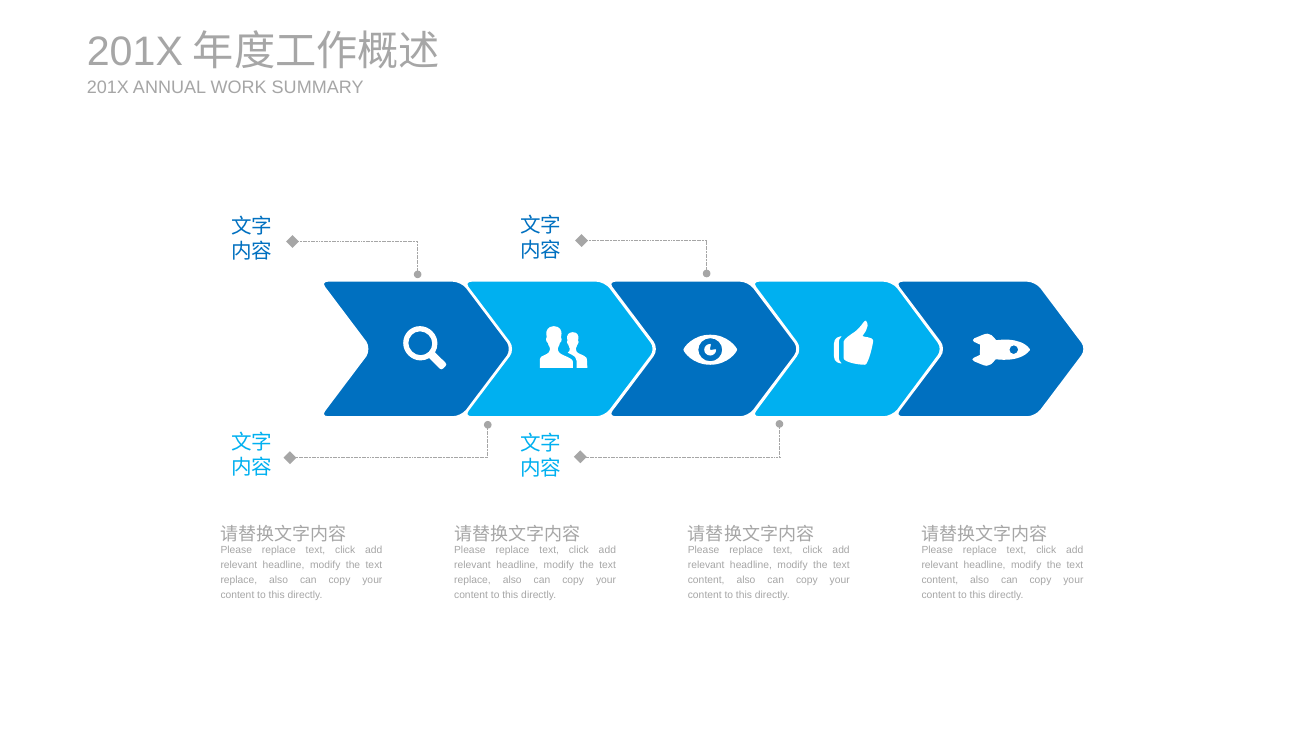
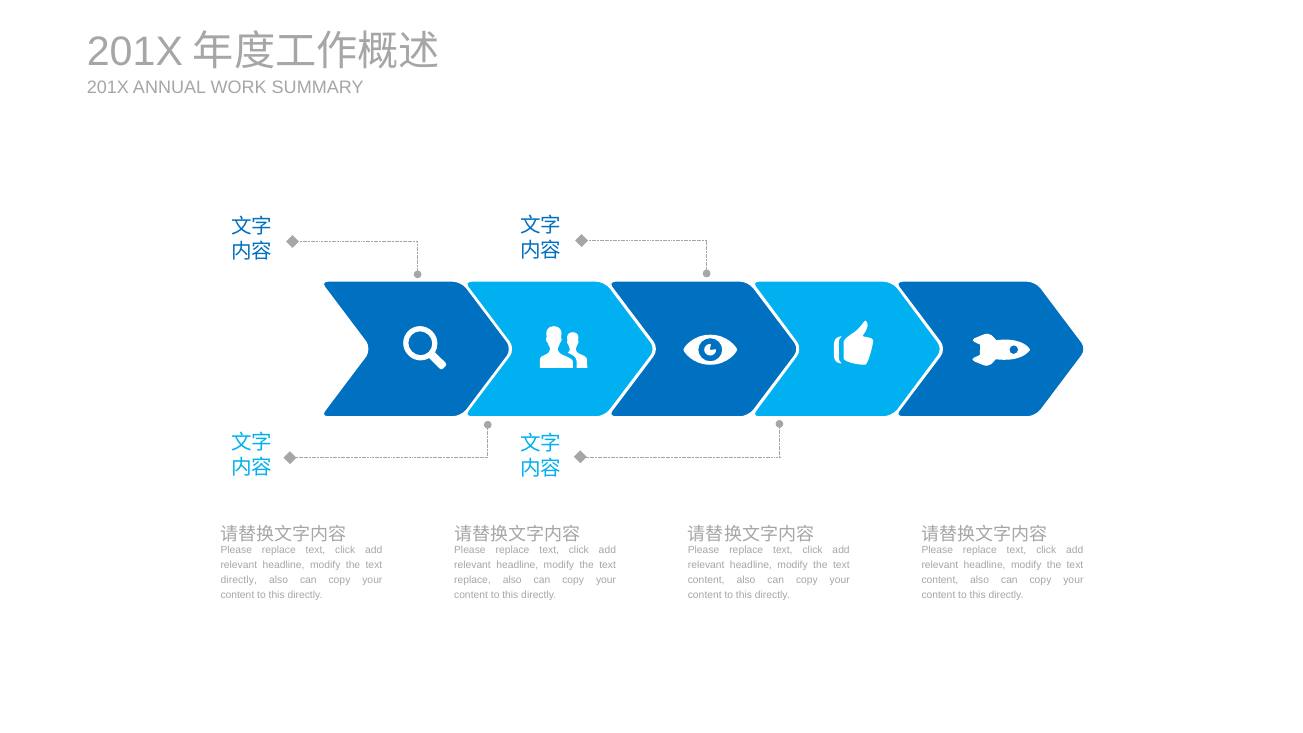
replace at (239, 580): replace -> directly
